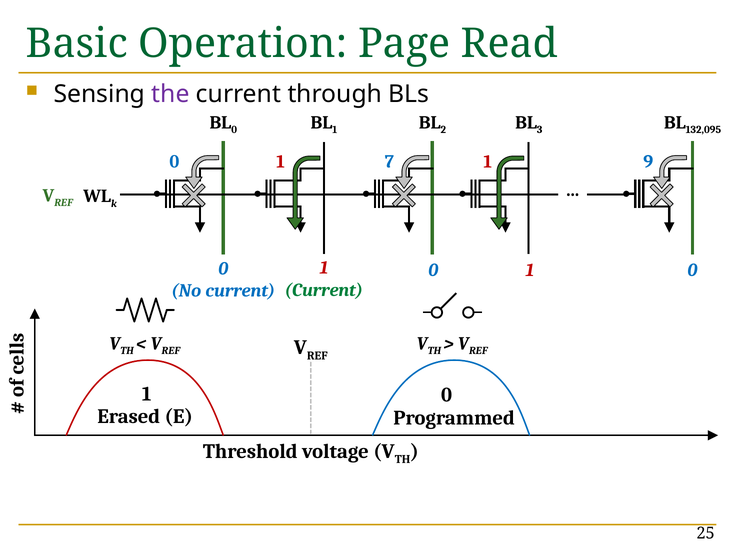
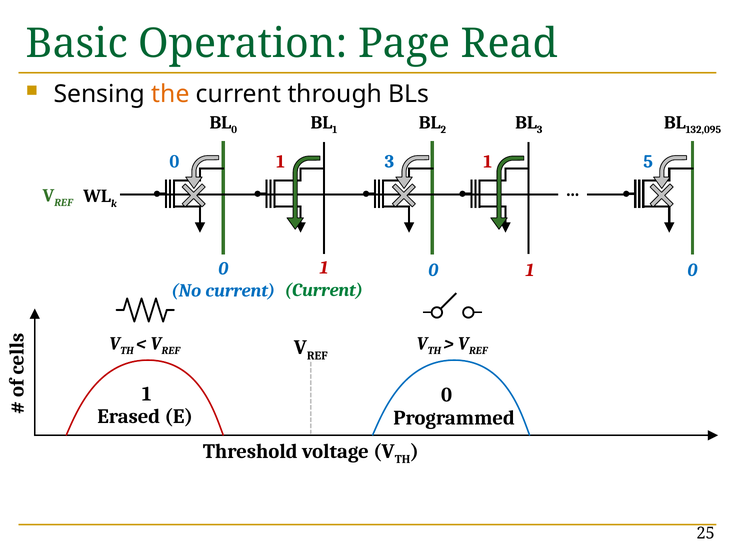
the colour: purple -> orange
1 7: 7 -> 3
9: 9 -> 5
